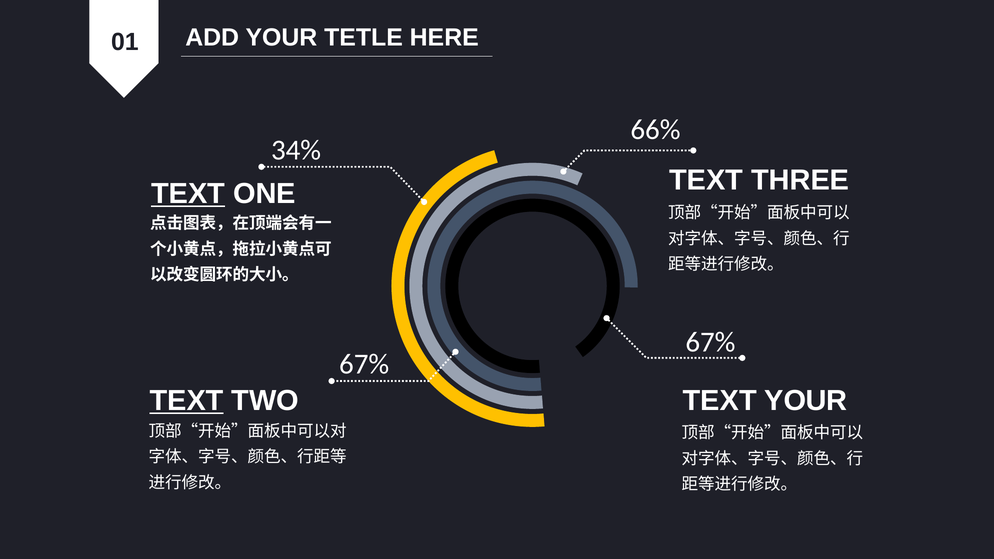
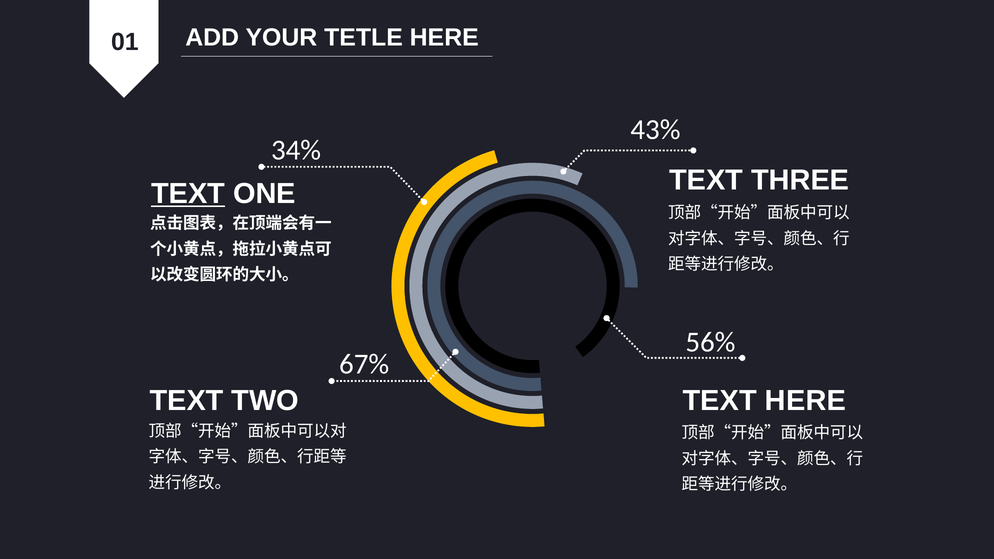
66%: 66% -> 43%
67% at (710, 342): 67% -> 56%
TEXT at (187, 401) underline: present -> none
TEXT YOUR: YOUR -> HERE
